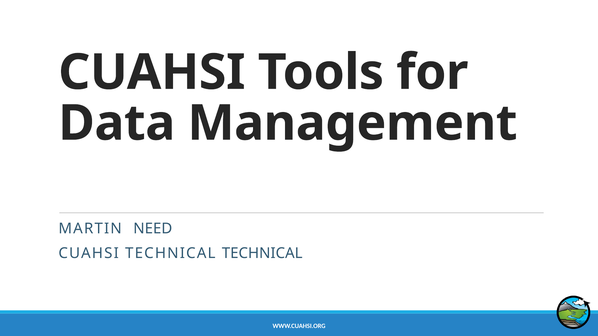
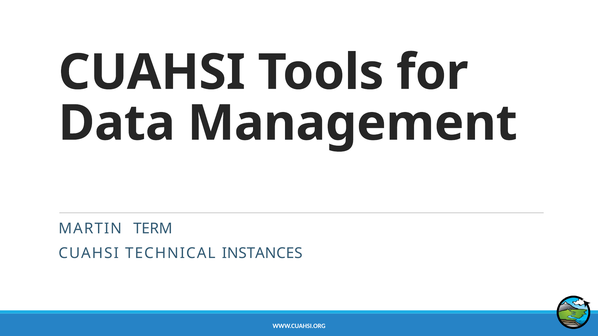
NEED: NEED -> TERM
TECHNICAL TECHNICAL: TECHNICAL -> INSTANCES
